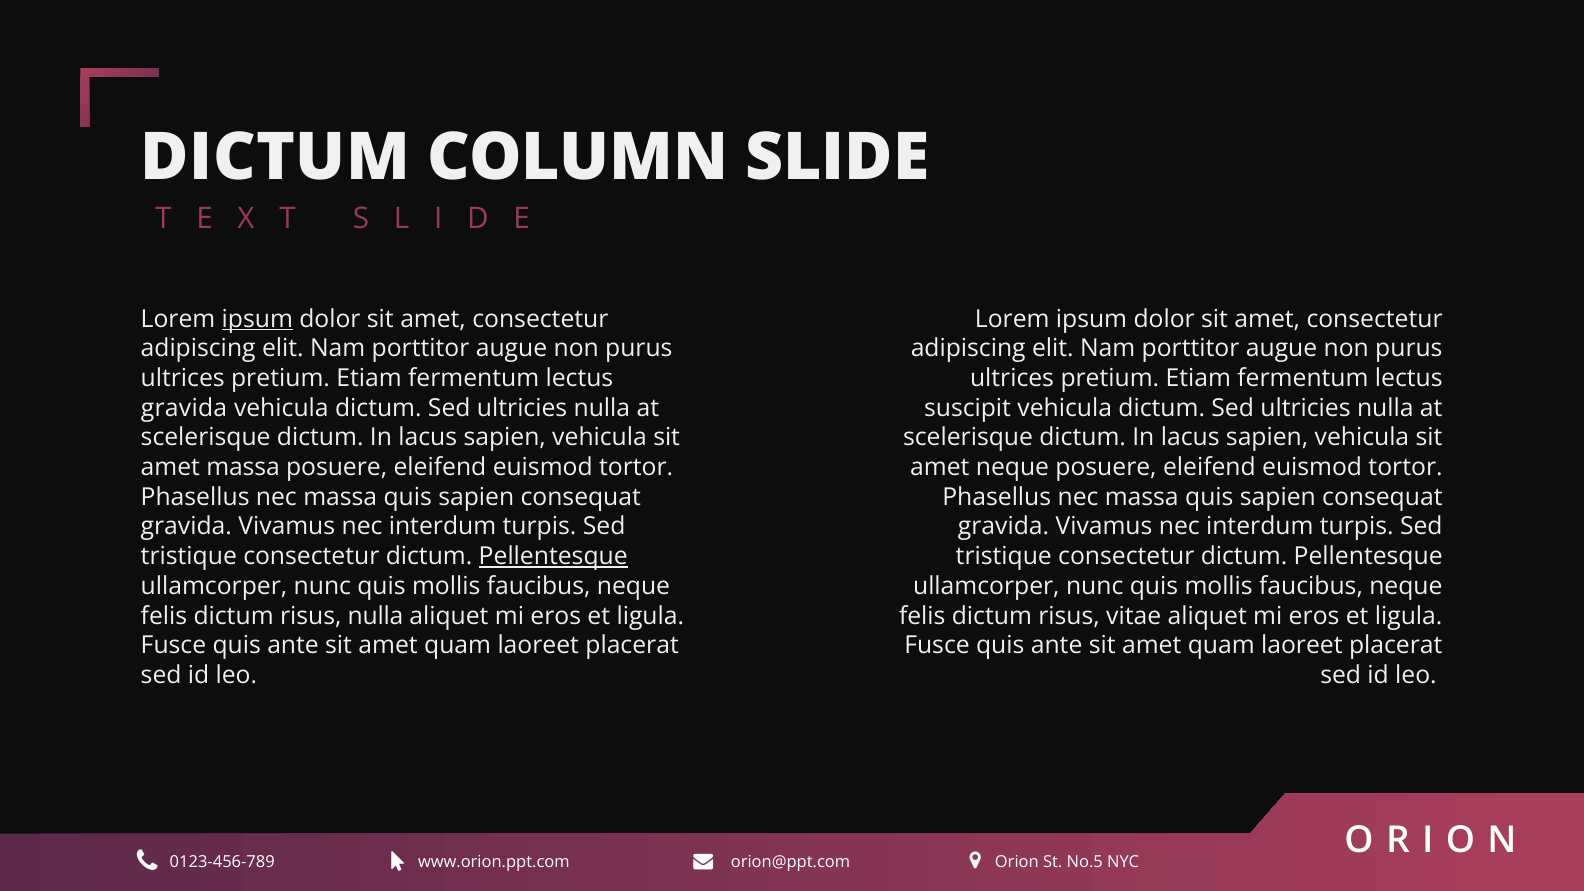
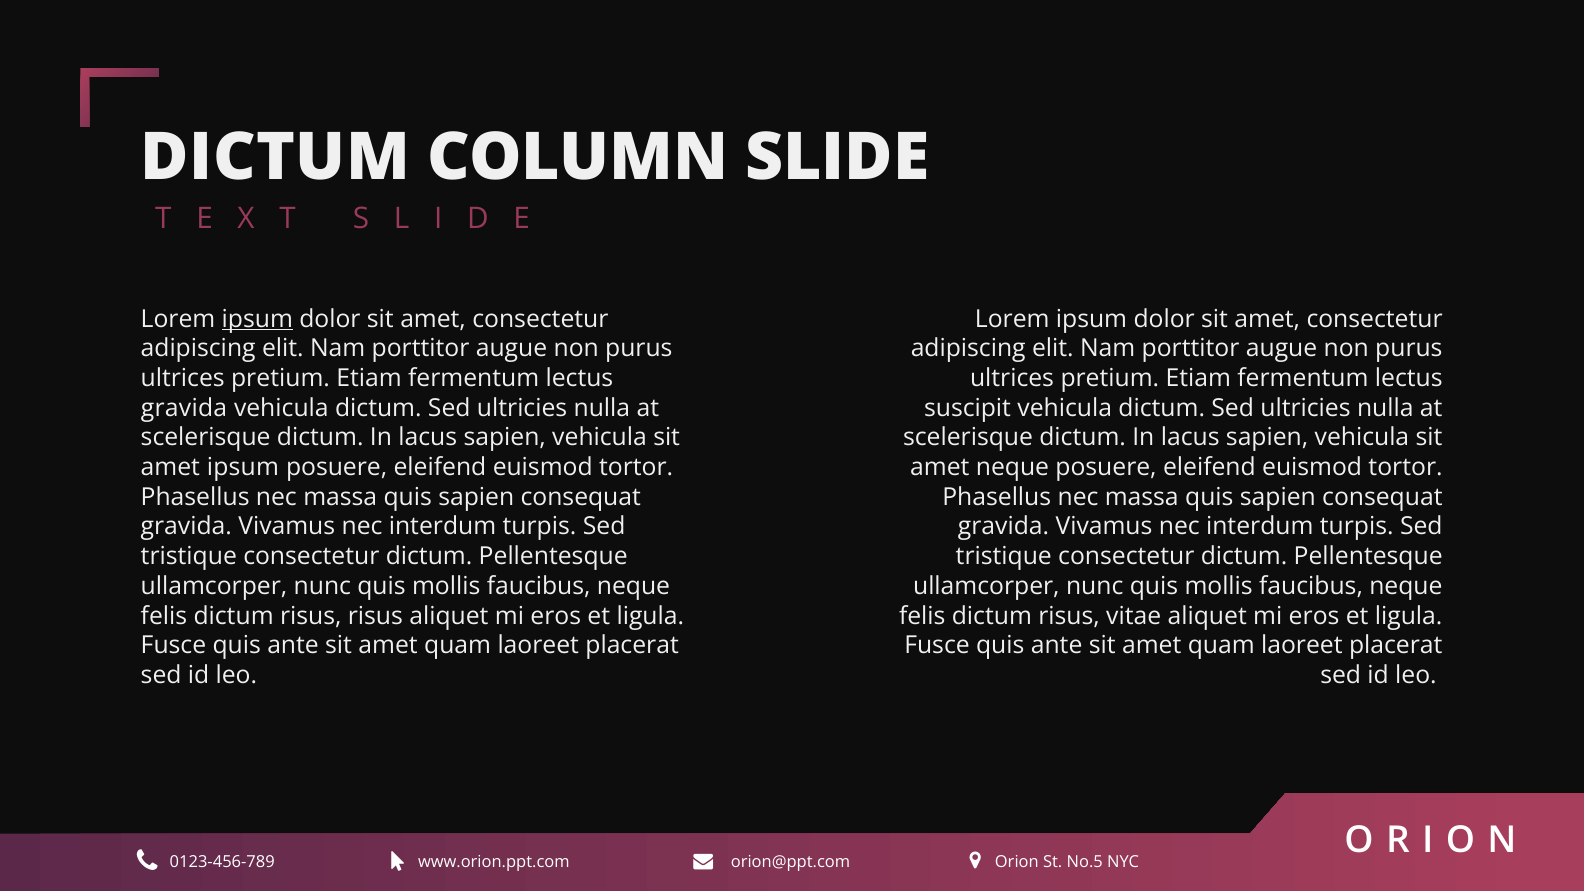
amet massa: massa -> ipsum
Pellentesque at (553, 556) underline: present -> none
risus nulla: nulla -> risus
